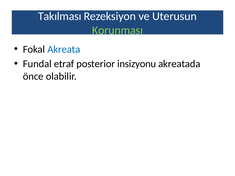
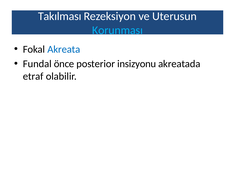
Korunması colour: light green -> light blue
etraf: etraf -> önce
önce: önce -> etraf
